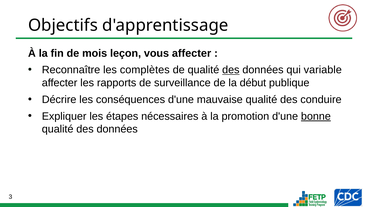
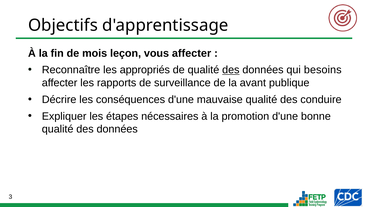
complètes: complètes -> appropriés
variable: variable -> besoins
début: début -> avant
bonne underline: present -> none
